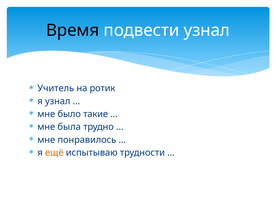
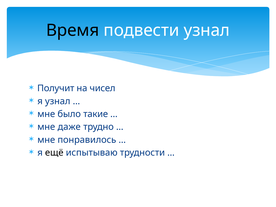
Учитель: Учитель -> Получит
ротик: ротик -> чисел
была: была -> даже
ещё colour: orange -> black
